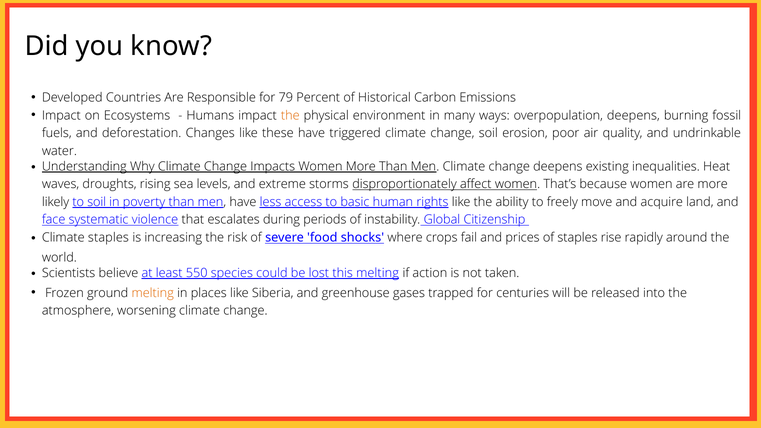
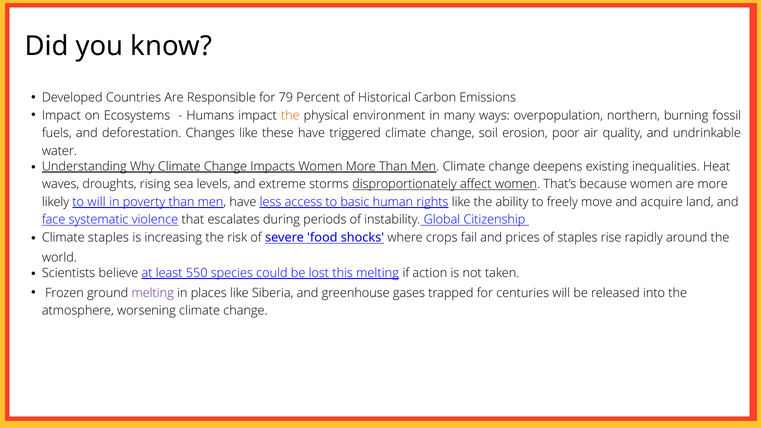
overpopulation deepens: deepens -> northern
to soil: soil -> will
melting at (153, 293) colour: orange -> purple
